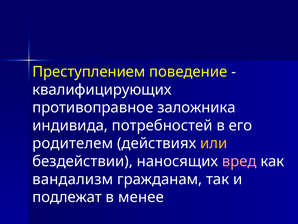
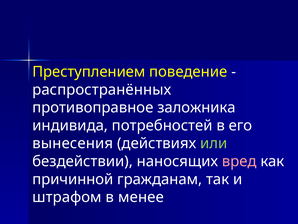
квалифицирующих: квалифицирующих -> распространённых
родителем: родителем -> вынесения
или colour: yellow -> light green
вандализм: вандализм -> причинной
подлежат: подлежат -> штрафом
